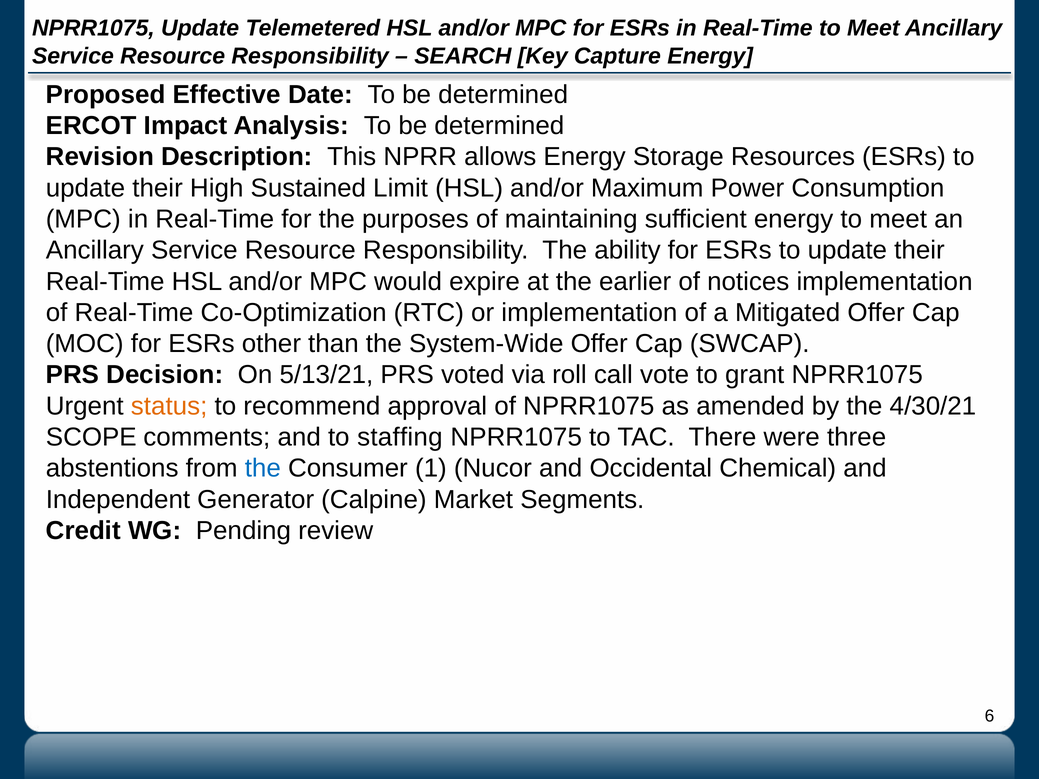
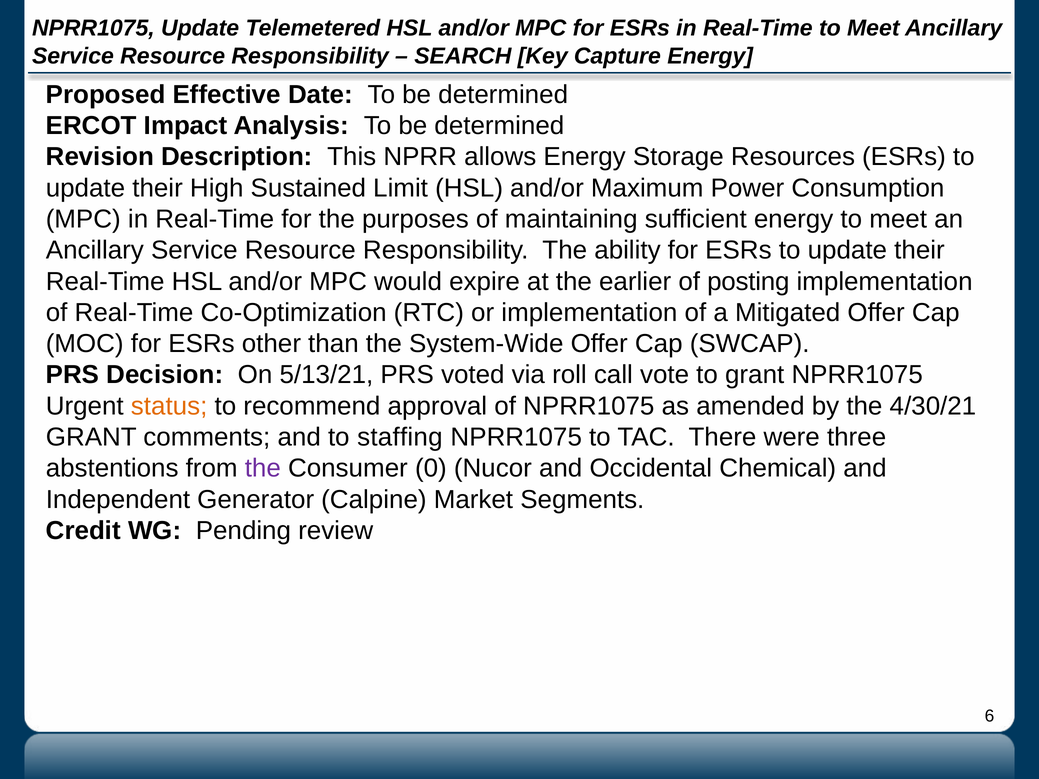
notices: notices -> posting
SCOPE at (91, 437): SCOPE -> GRANT
the at (263, 469) colour: blue -> purple
1: 1 -> 0
